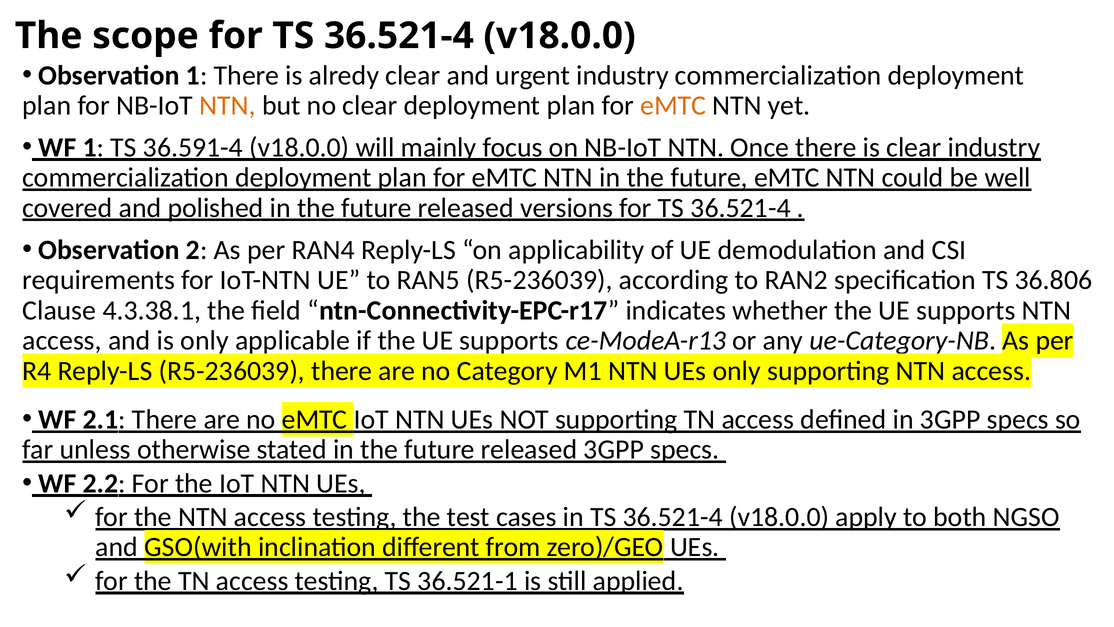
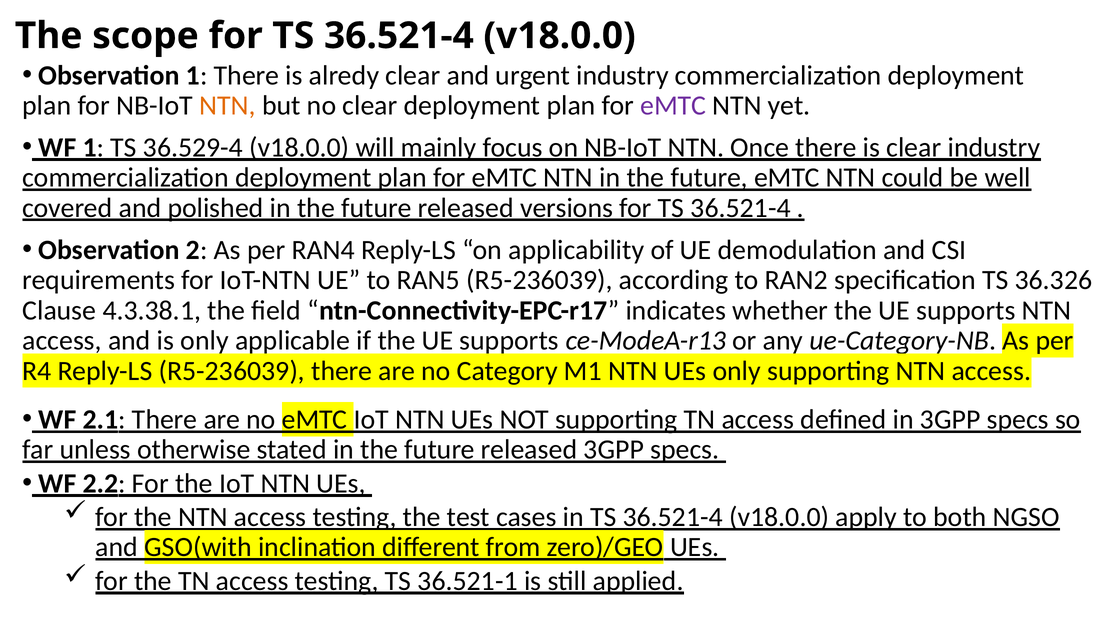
eMTC at (673, 106) colour: orange -> purple
36.591-4: 36.591-4 -> 36.529-4
36.806: 36.806 -> 36.326
